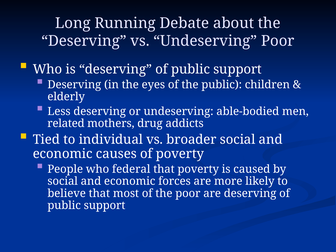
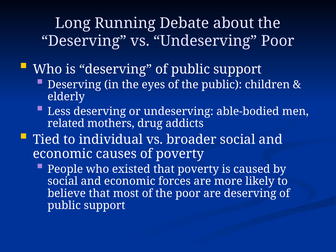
federal: federal -> existed
